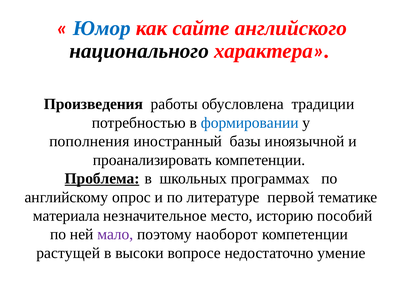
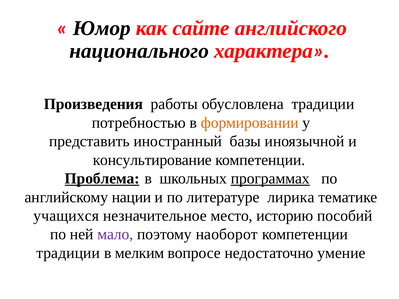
Юмор colour: blue -> black
формировании colour: blue -> orange
пополнения: пополнения -> представить
проанализировать: проанализировать -> консультирование
программах underline: none -> present
опрос: опрос -> нации
первой: первой -> лирика
материала: материала -> учащихся
растущей at (68, 253): растущей -> традиции
высоки: высоки -> мелким
